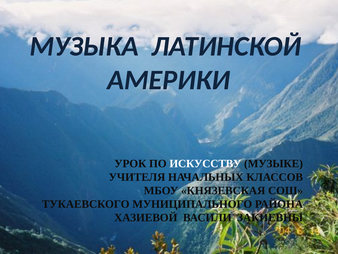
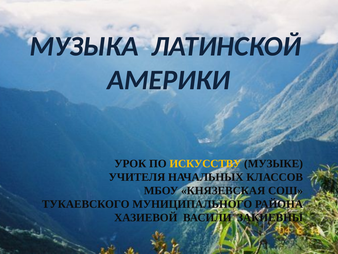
ИСКУССТВУ colour: white -> yellow
